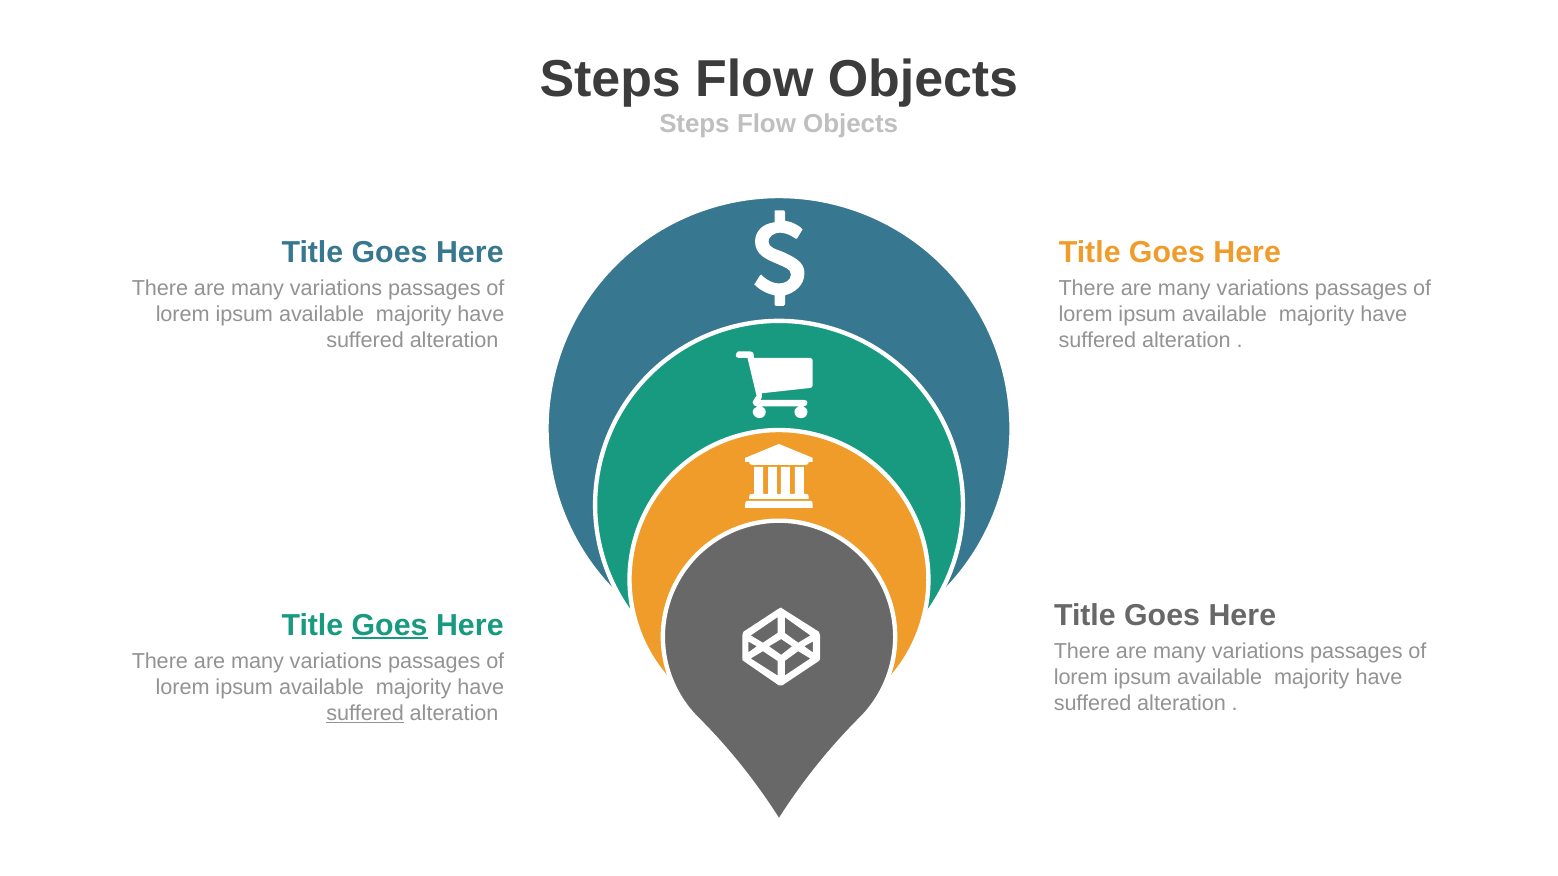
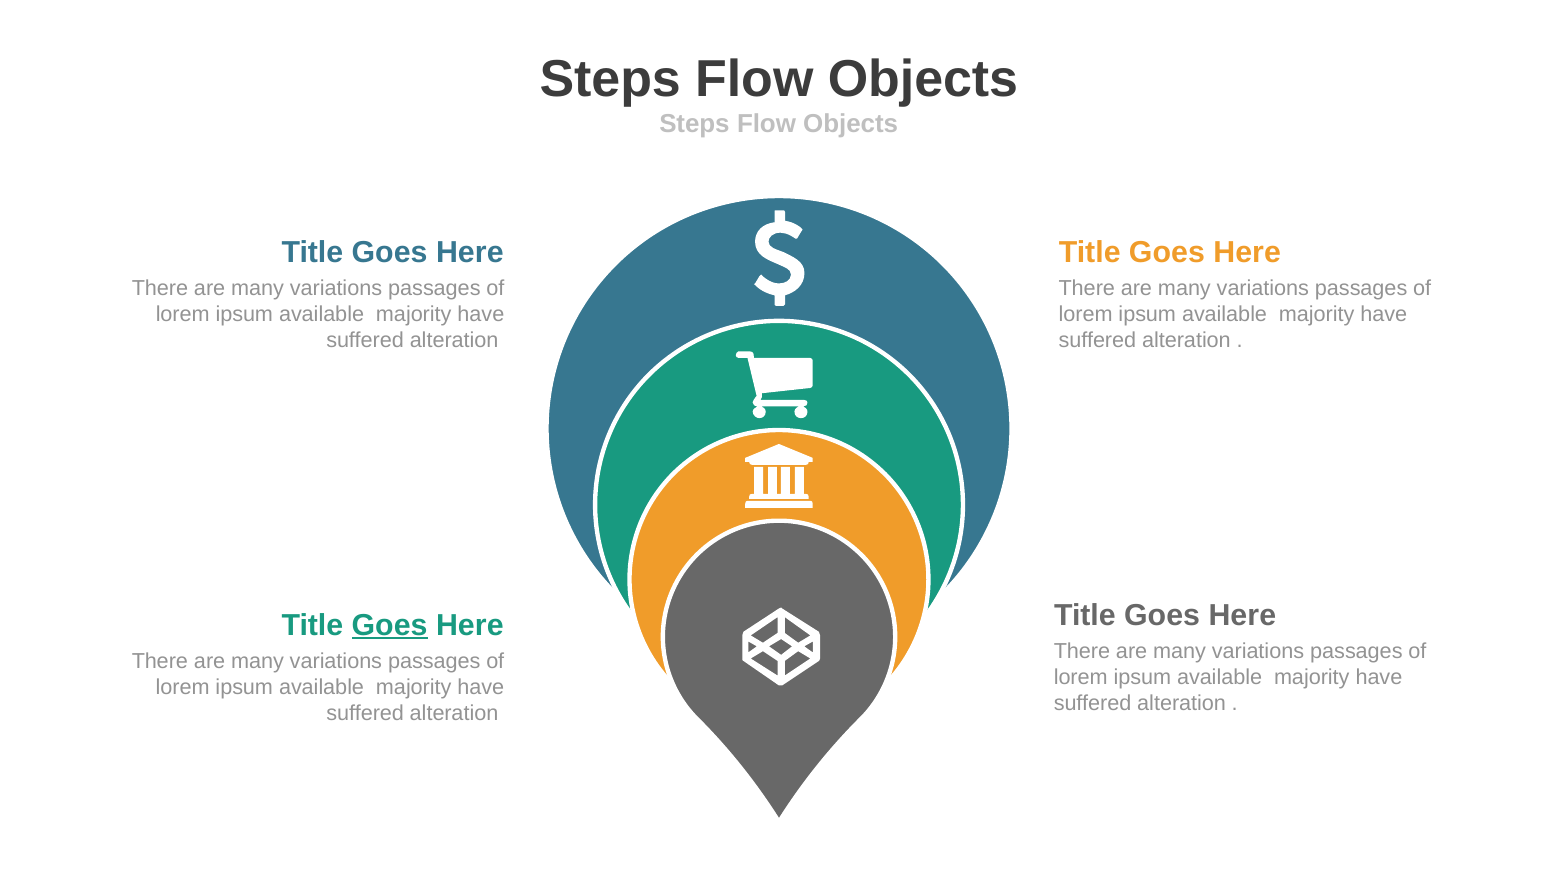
suffered at (365, 714) underline: present -> none
